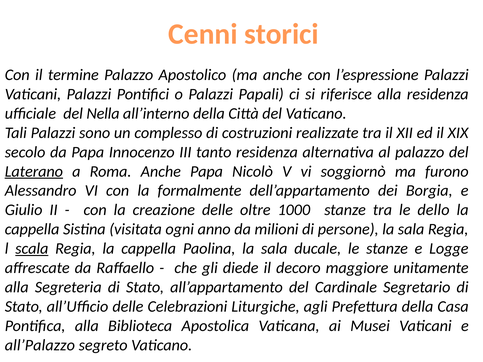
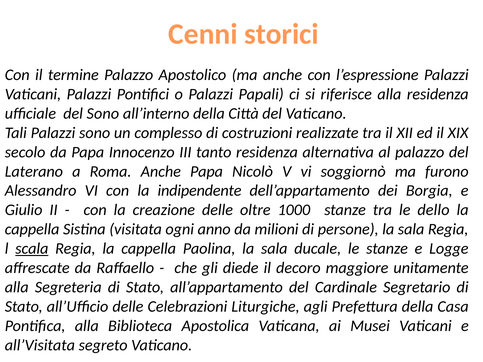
del Nella: Nella -> Sono
Laterano underline: present -> none
formalmente: formalmente -> indipendente
all’Palazzo: all’Palazzo -> all’Visitata
